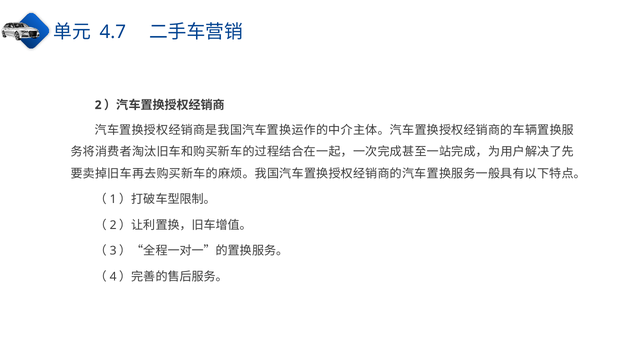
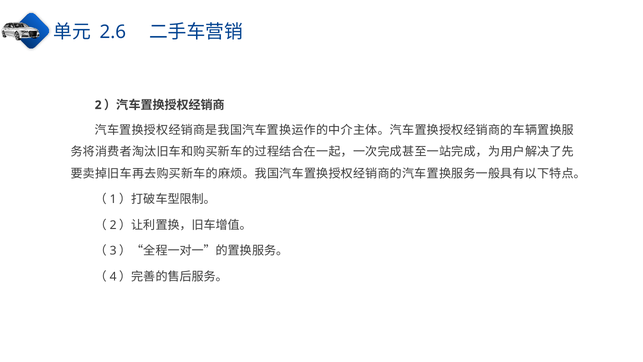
4.7: 4.7 -> 2.6
